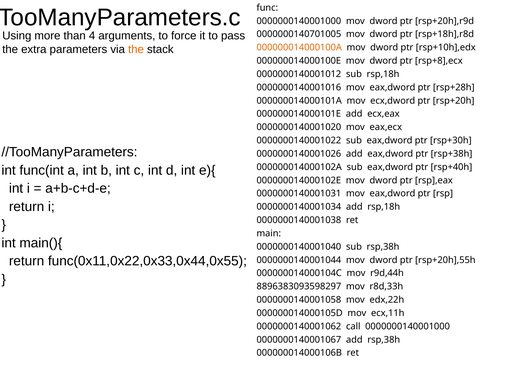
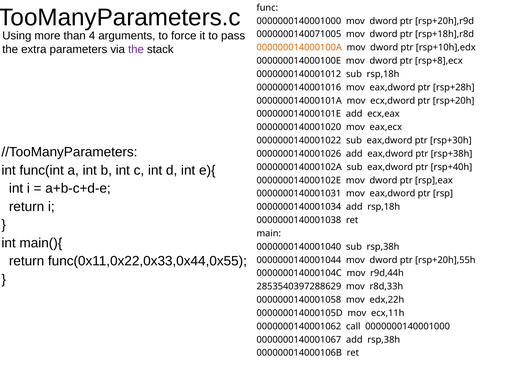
0000000140701005: 0000000140701005 -> 0000000140071005
the at (136, 49) colour: orange -> purple
8896383093598297: 8896383093598297 -> 2853540397288629
